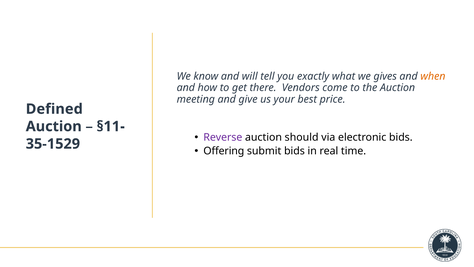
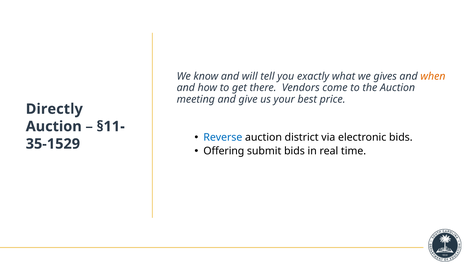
Defined: Defined -> Directly
Reverse colour: purple -> blue
should: should -> district
